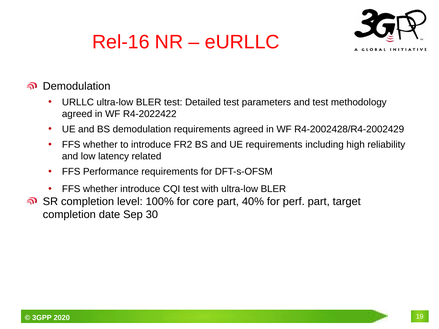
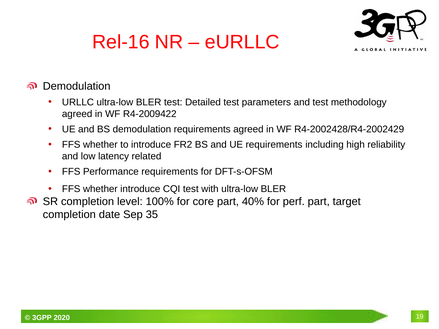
R4-2022422: R4-2022422 -> R4-2009422
30: 30 -> 35
